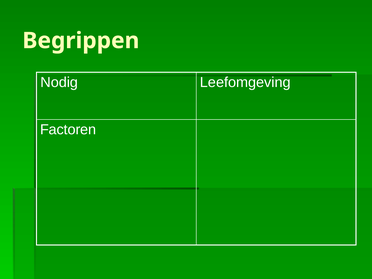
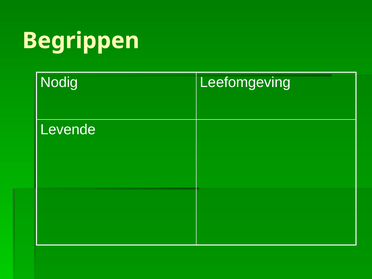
Factoren: Factoren -> Levende
